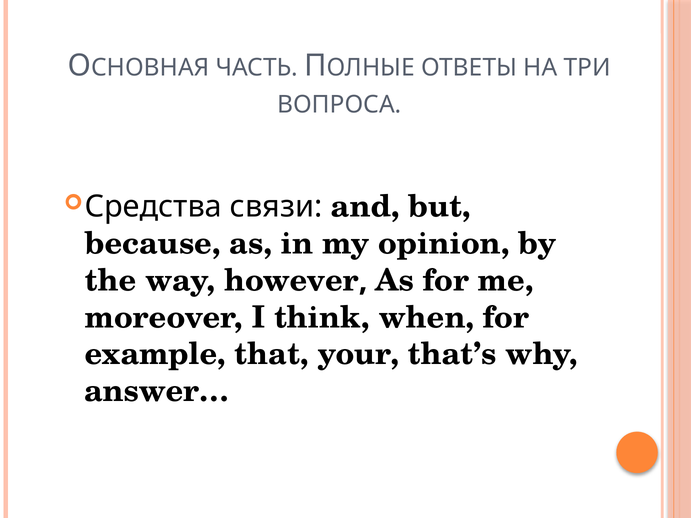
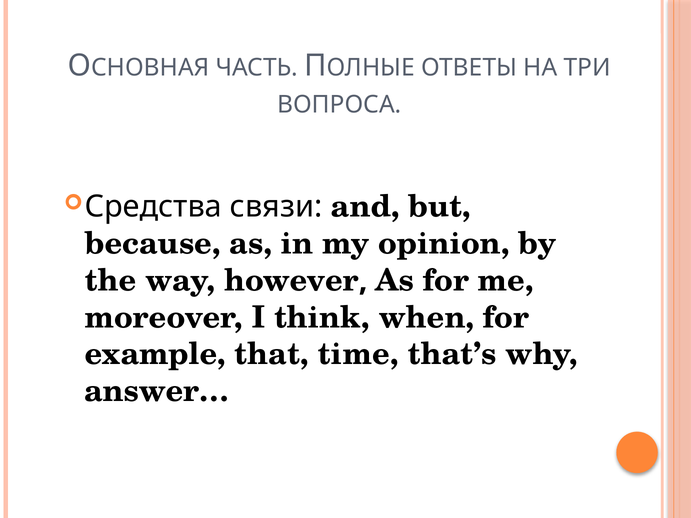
your: your -> time
